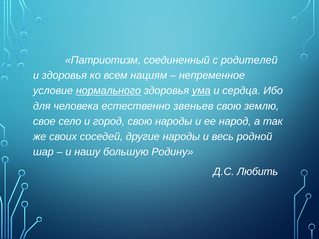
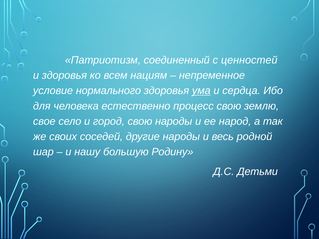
родителей: родителей -> ценностей
нормального underline: present -> none
звеньев: звеньев -> процесс
Любить: Любить -> Детьми
